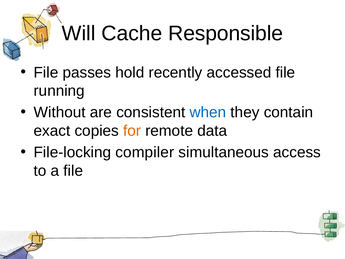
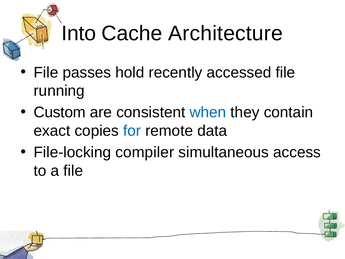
Will: Will -> Into
Responsible: Responsible -> Architecture
Without: Without -> Custom
for colour: orange -> blue
